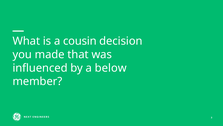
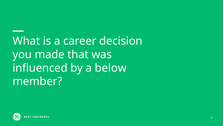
cousin: cousin -> career
